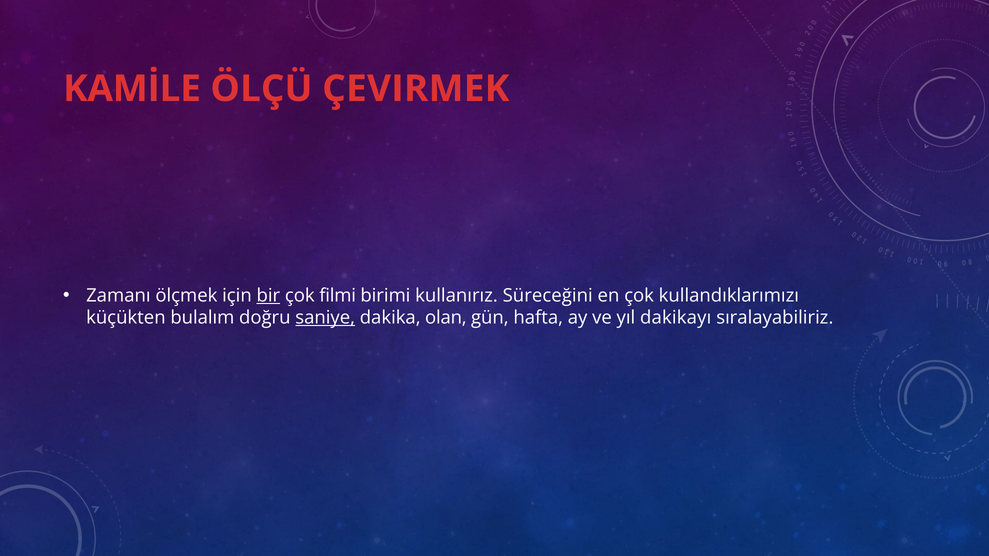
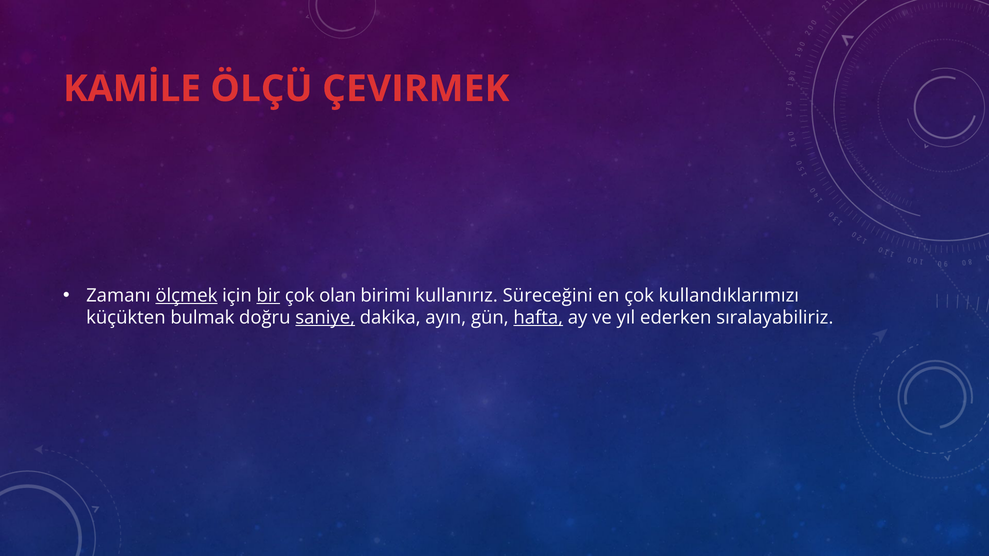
ölçmek underline: none -> present
filmi: filmi -> olan
bulalım: bulalım -> bulmak
olan: olan -> ayın
hafta underline: none -> present
dakikayı: dakikayı -> ederken
